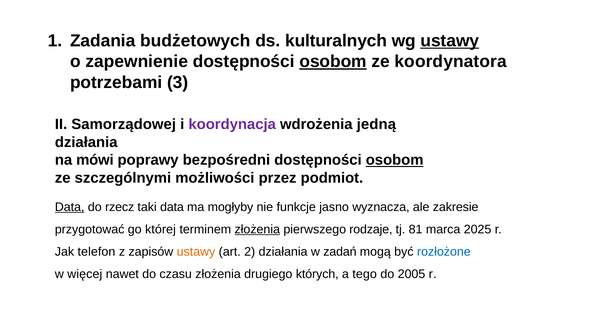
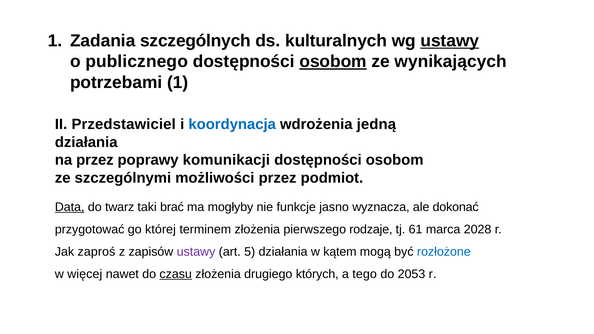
budżetowych: budżetowych -> szczególnych
zapewnienie: zapewnienie -> publicznego
koordynatora: koordynatora -> wynikających
potrzebami 3: 3 -> 1
Samorządowej: Samorządowej -> Przedstawiciel
koordynacja colour: purple -> blue
na mówi: mówi -> przez
bezpośredni: bezpośredni -> komunikacji
osobom at (395, 160) underline: present -> none
rzecz: rzecz -> twarz
taki data: data -> brać
zakresie: zakresie -> dokonać
złożenia at (257, 230) underline: present -> none
81: 81 -> 61
2025: 2025 -> 2028
telefon: telefon -> zaproś
ustawy at (196, 252) colour: orange -> purple
2: 2 -> 5
zadań: zadań -> kątem
czasu underline: none -> present
2005: 2005 -> 2053
